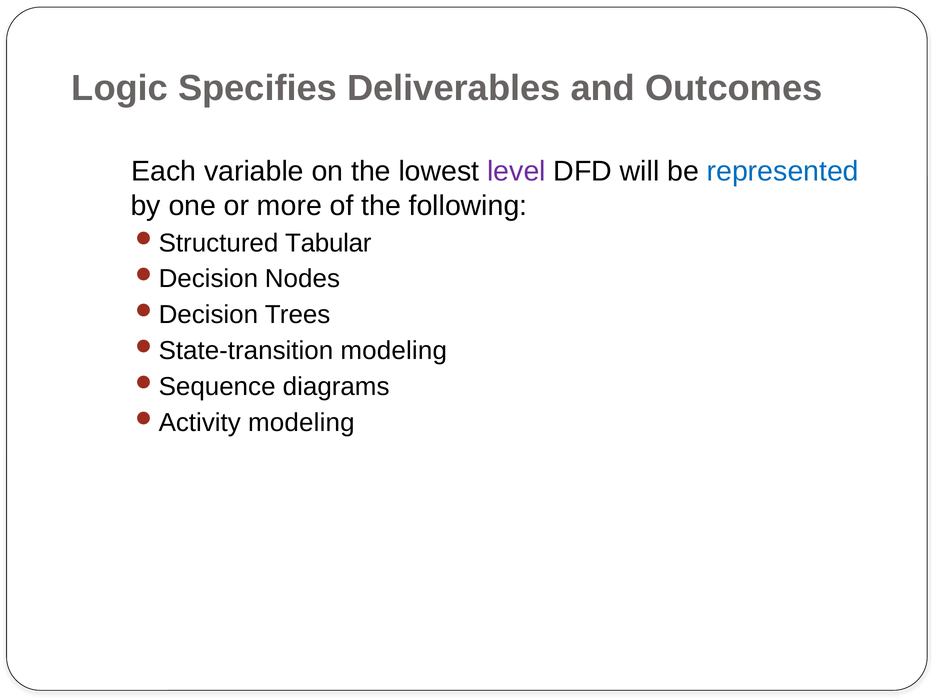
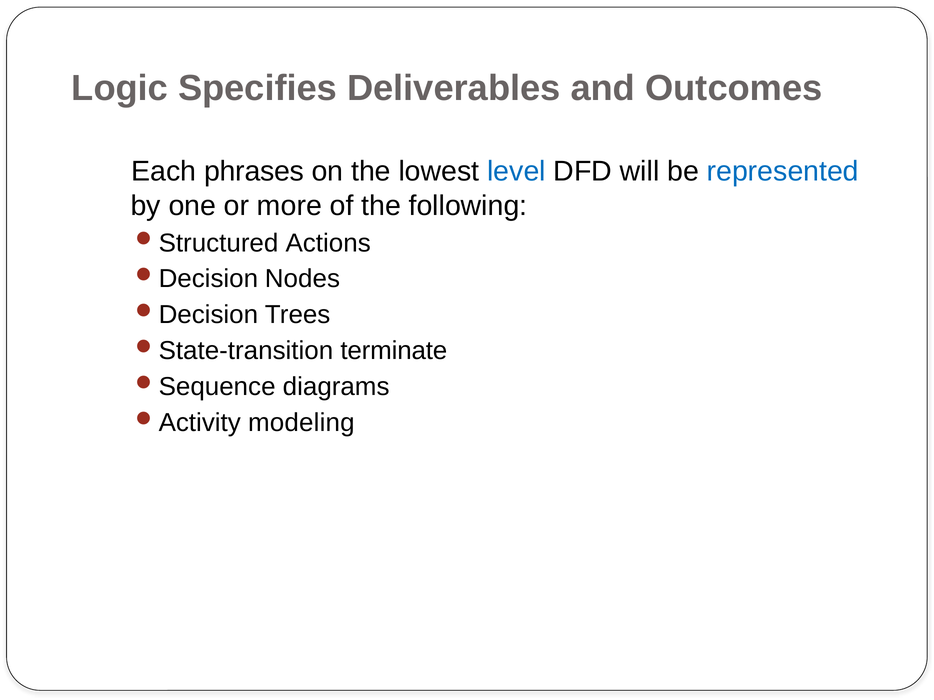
variable: variable -> phrases
level colour: purple -> blue
Tabular: Tabular -> Actions
modeling at (394, 351): modeling -> terminate
